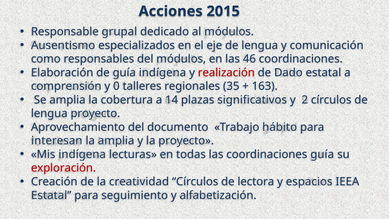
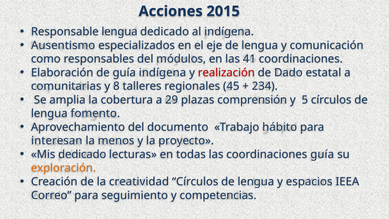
Responsable grupal: grupal -> lengua
al módulos: módulos -> indígena
46: 46 -> 41
comprensión: comprensión -> comunitarias
0: 0 -> 8
35: 35 -> 45
163: 163 -> 234
14: 14 -> 29
significativos: significativos -> comprensión
2: 2 -> 5
lengua proyecto: proyecto -> fomento
la amplia: amplia -> menos
Mis indígena: indígena -> dedicado
exploración colour: red -> orange
lectora at (256, 181): lectora -> lengua
Estatal at (51, 195): Estatal -> Correo
alfabetización: alfabetización -> competencias
